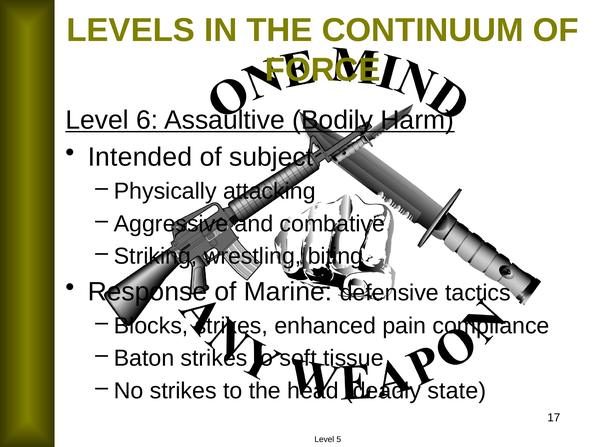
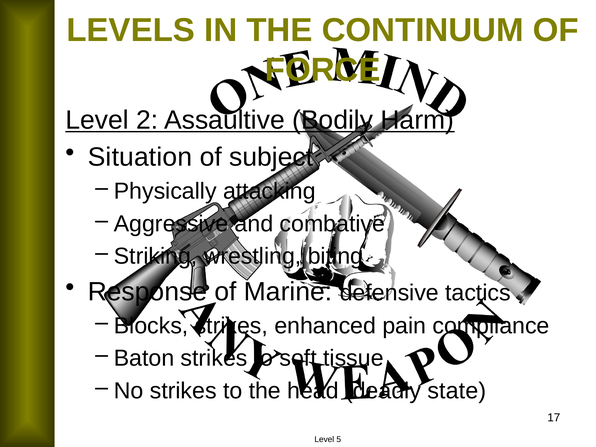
6: 6 -> 2
Intended: Intended -> Situation
